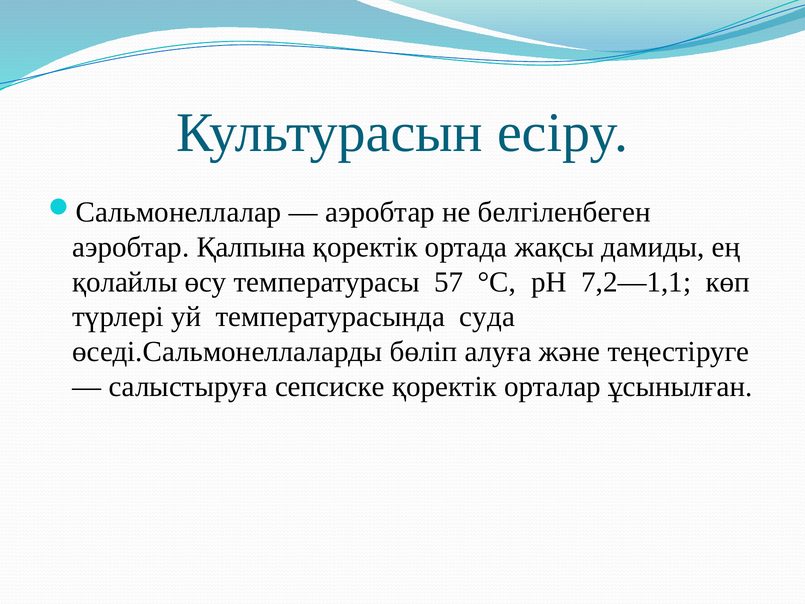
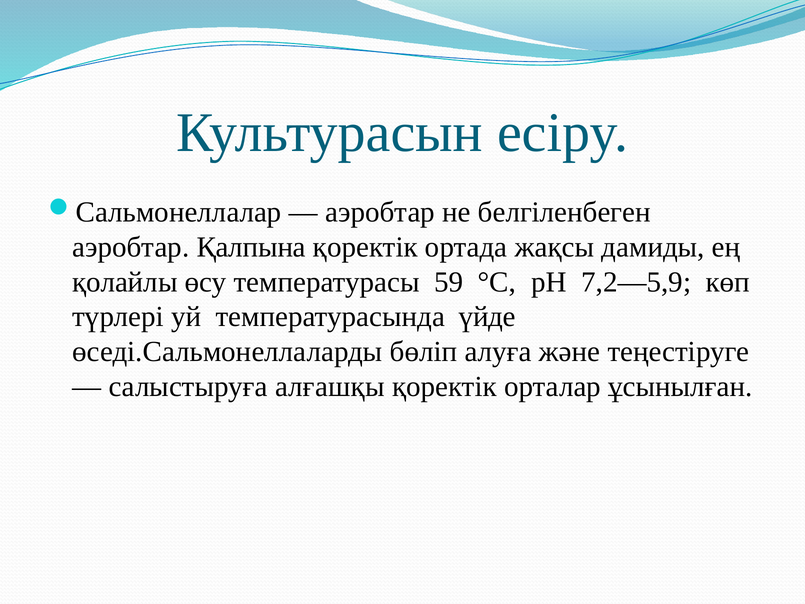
57: 57 -> 59
7,2—1,1: 7,2—1,1 -> 7,2—5,9
суда: суда -> үйде
сепсиске: сепсиске -> алғашқы
